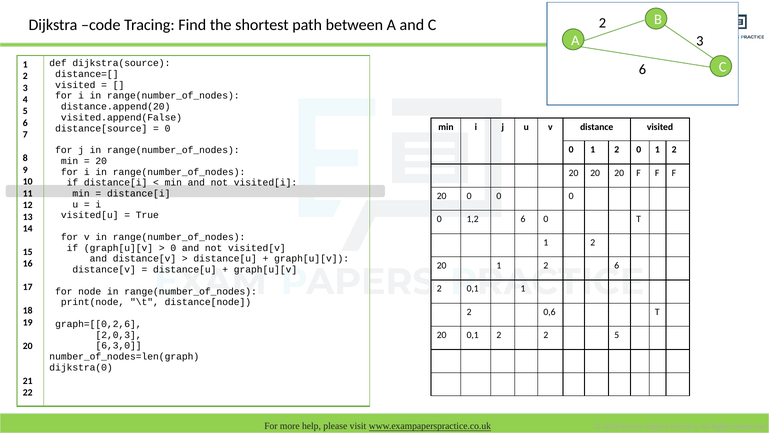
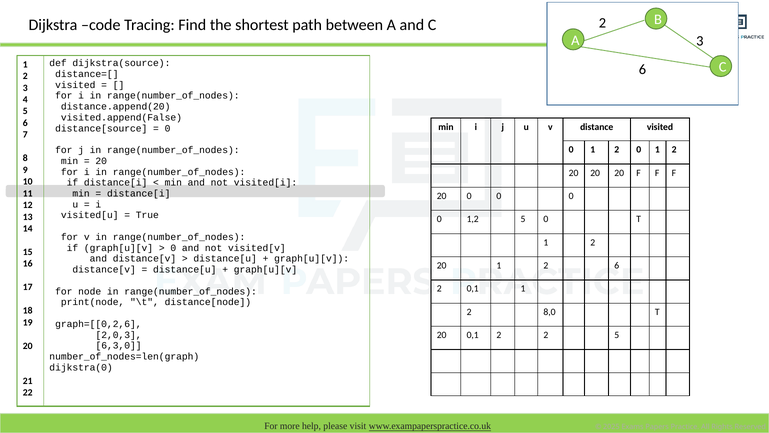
1,2 6: 6 -> 5
0,6: 0,6 -> 8,0
